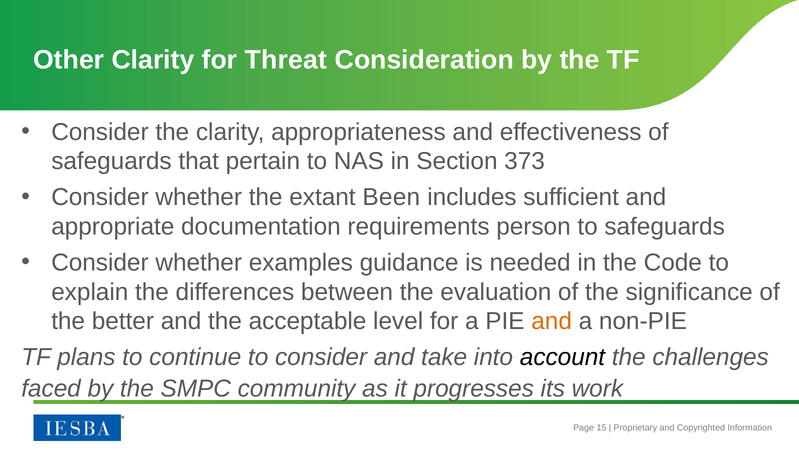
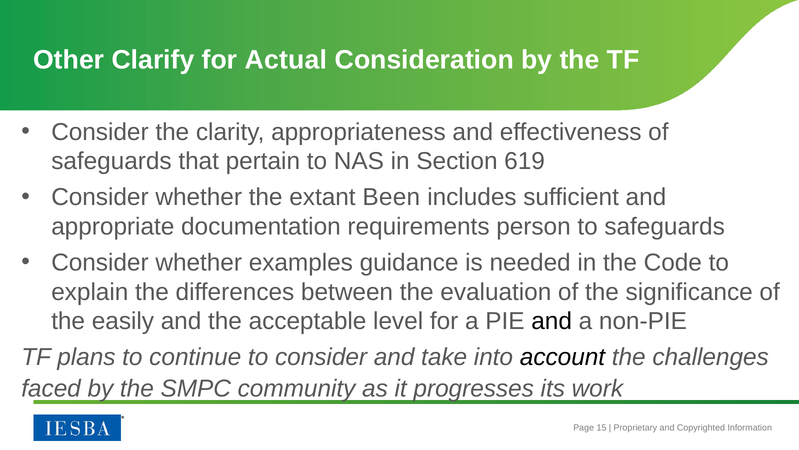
Other Clarity: Clarity -> Clarify
Threat: Threat -> Actual
373: 373 -> 619
better: better -> easily
and at (552, 321) colour: orange -> black
